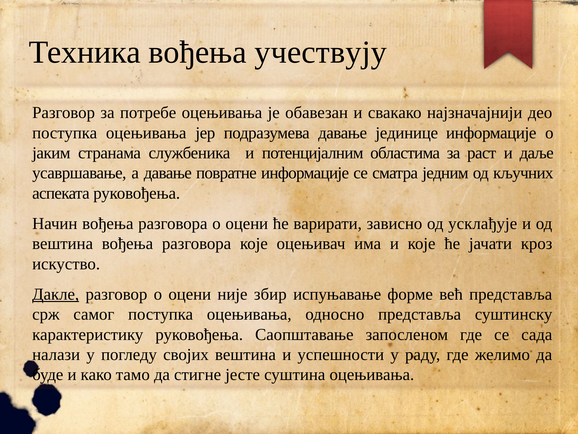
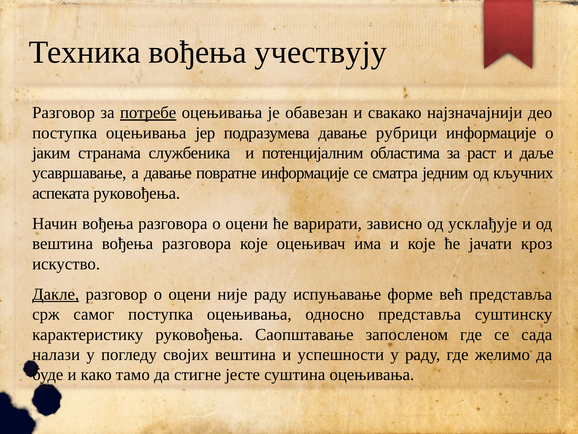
потребе underline: none -> present
јединице: јединице -> рубрици
није збир: збир -> раду
